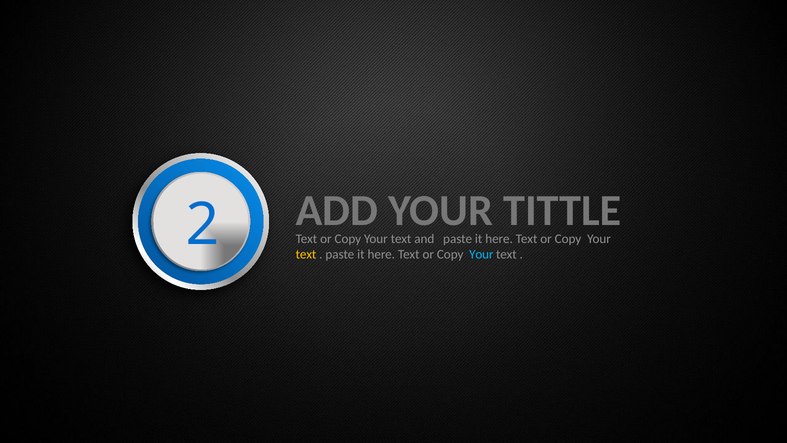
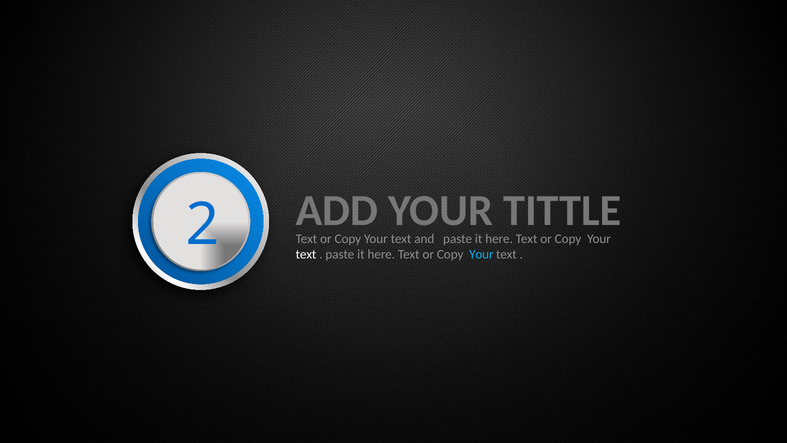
text at (306, 254) colour: yellow -> white
